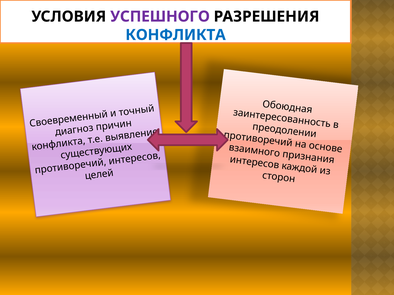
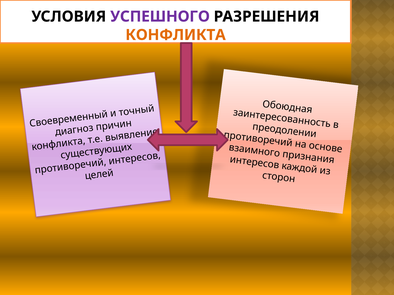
КОНФЛИКТА at (176, 35) colour: blue -> orange
